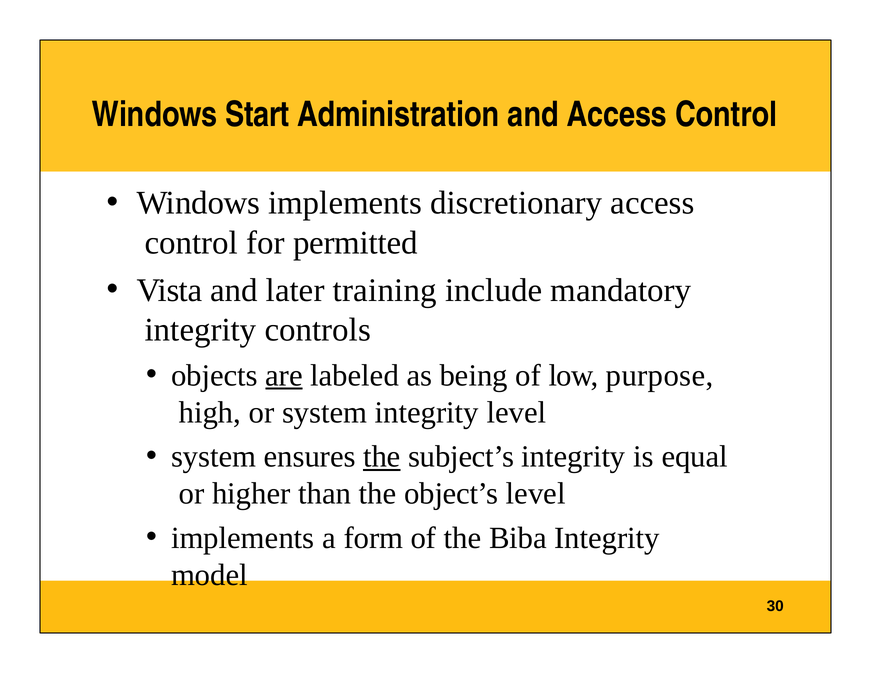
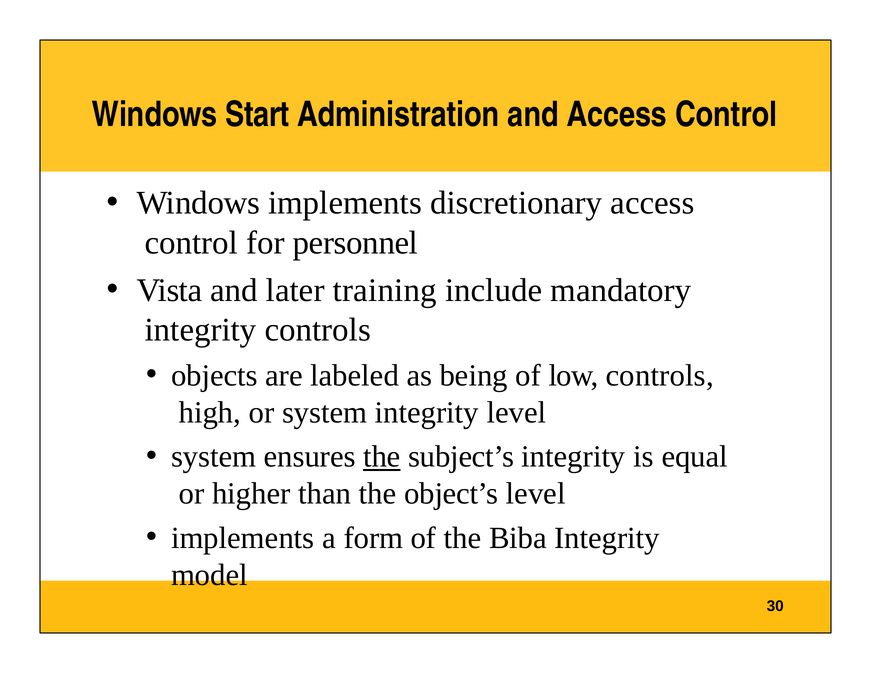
permitted: permitted -> personnel
are underline: present -> none
low purpose: purpose -> controls
